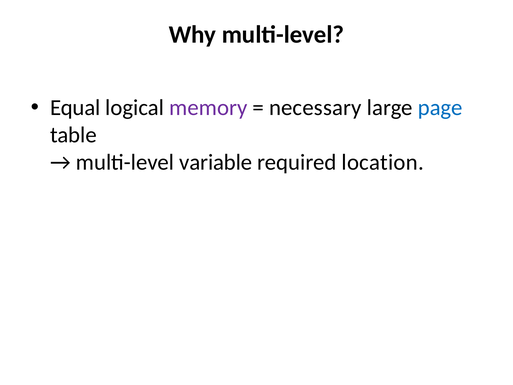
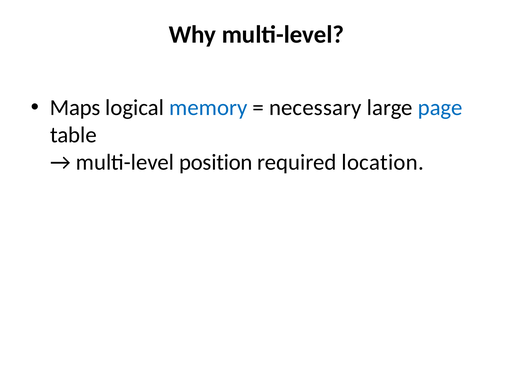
Equal: Equal -> Maps
memory colour: purple -> blue
variable: variable -> position
